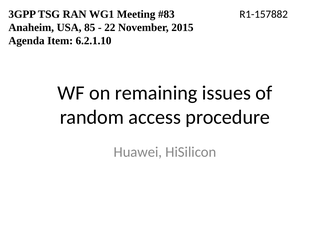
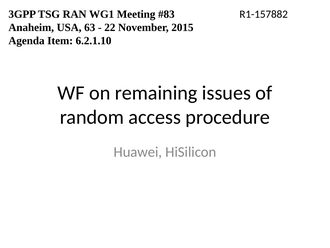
85: 85 -> 63
